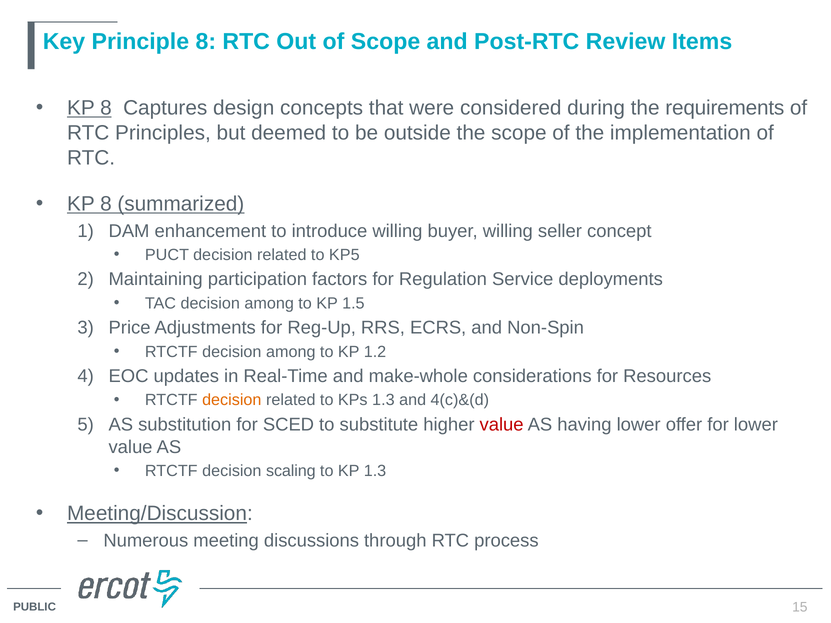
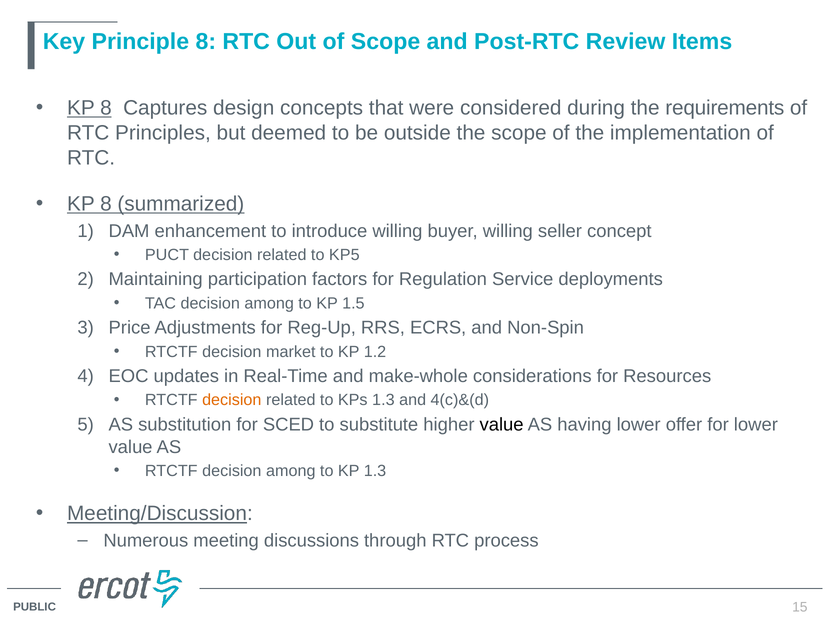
RTCTF decision among: among -> market
value at (502, 425) colour: red -> black
RTCTF decision scaling: scaling -> among
